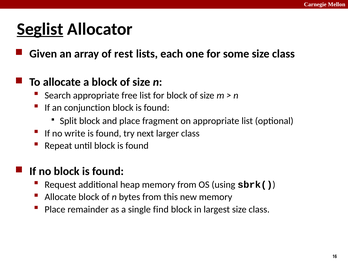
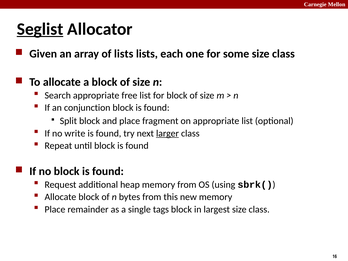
of rest: rest -> lists
larger underline: none -> present
find: find -> tags
